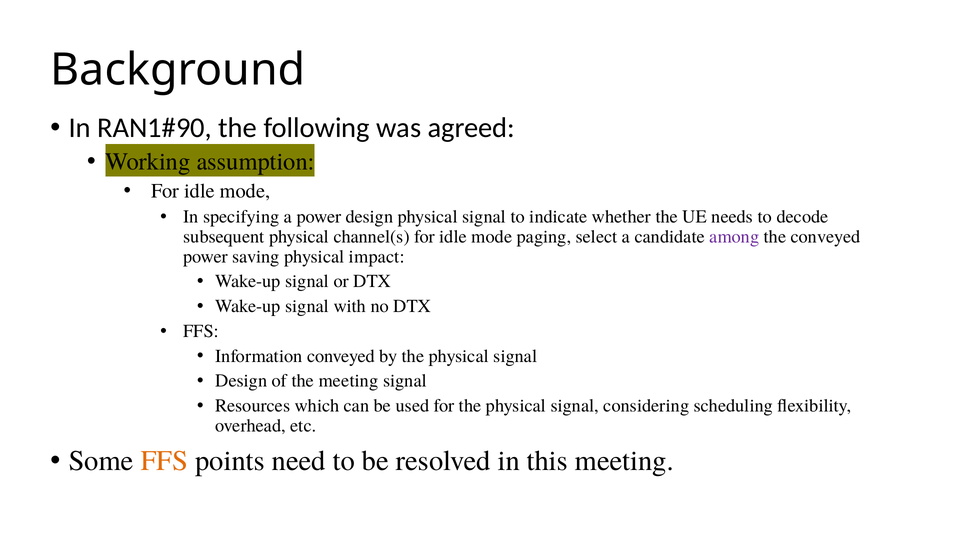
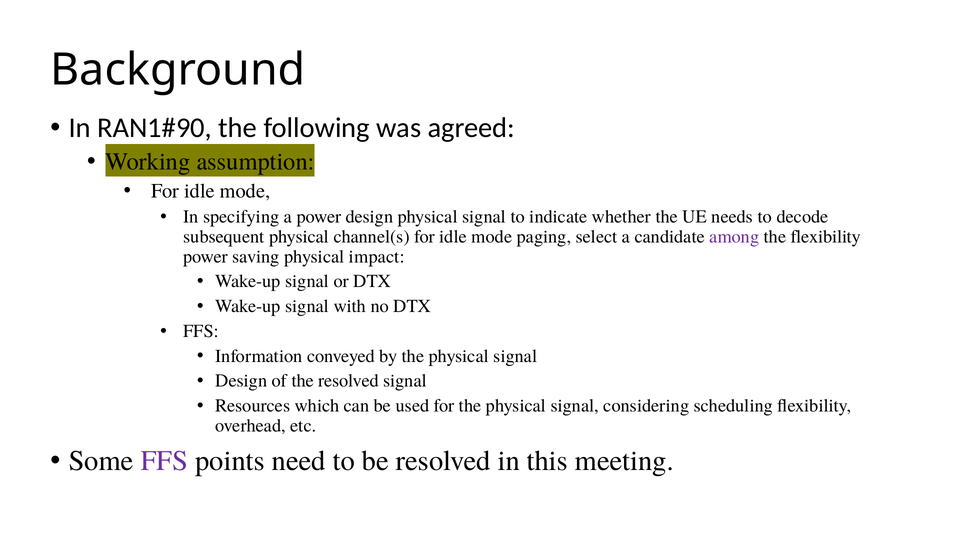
the conveyed: conveyed -> flexibility
the meeting: meeting -> resolved
FFS at (164, 461) colour: orange -> purple
